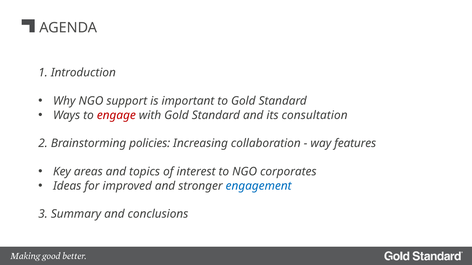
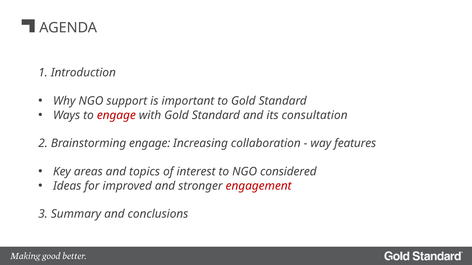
Brainstorming policies: policies -> engage
corporates: corporates -> considered
engagement colour: blue -> red
